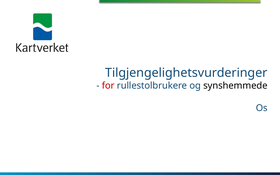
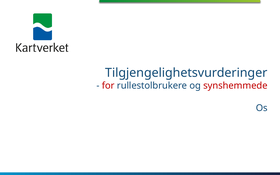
synshemmede colour: black -> red
